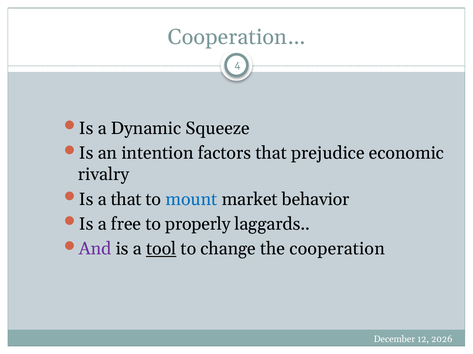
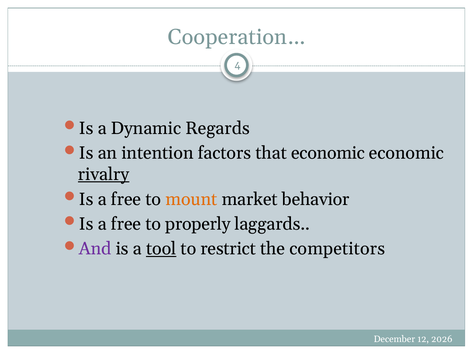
Squeeze: Squeeze -> Regards
that prejudice: prejudice -> economic
rivalry underline: none -> present
that at (126, 200): that -> free
mount colour: blue -> orange
change: change -> restrict
cooperation: cooperation -> competitors
